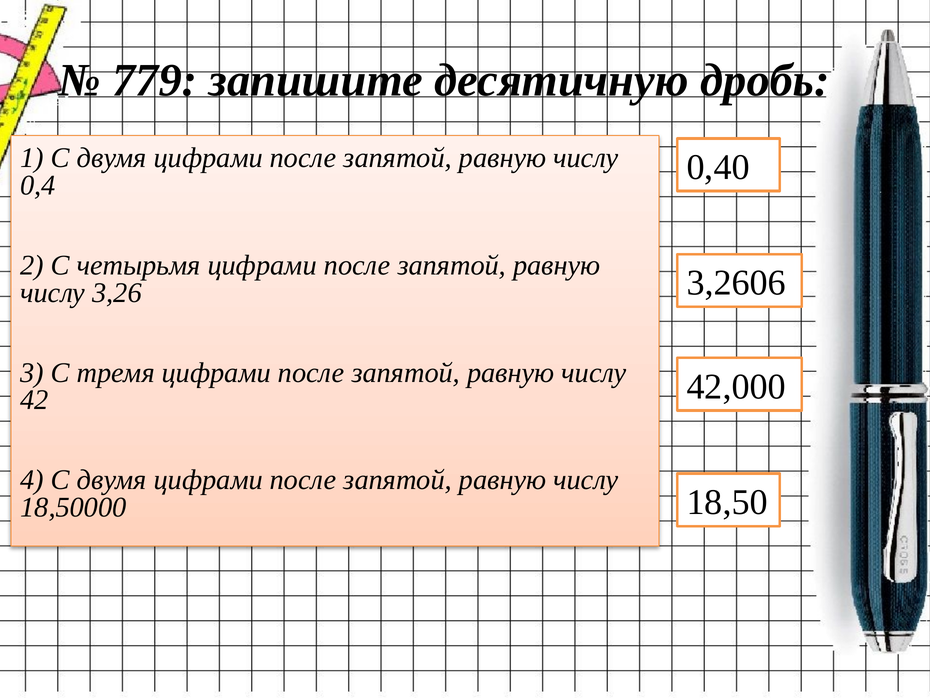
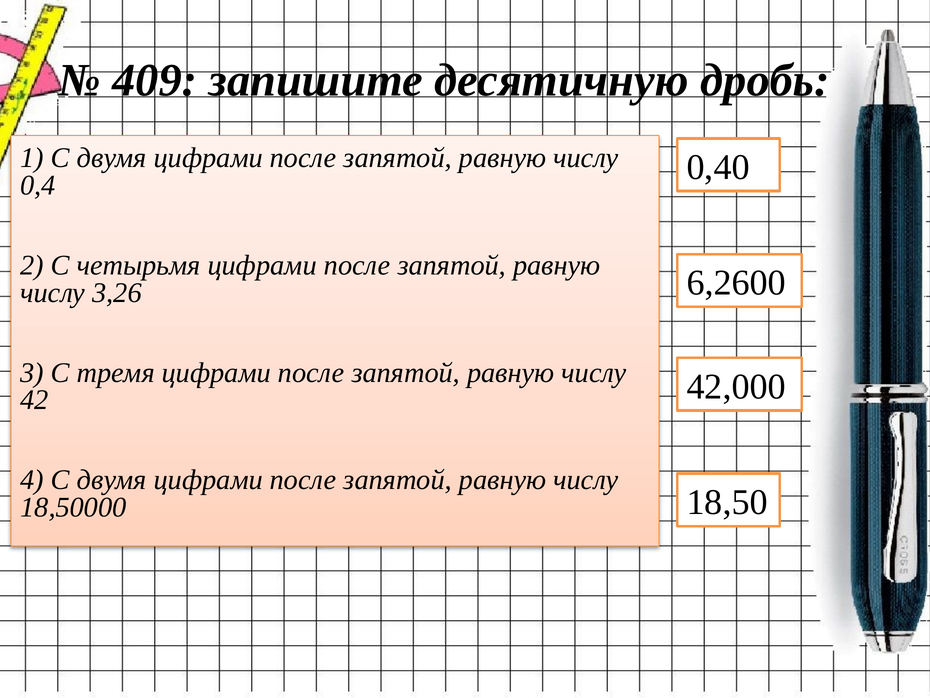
779: 779 -> 409
3,2606: 3,2606 -> 6,2600
